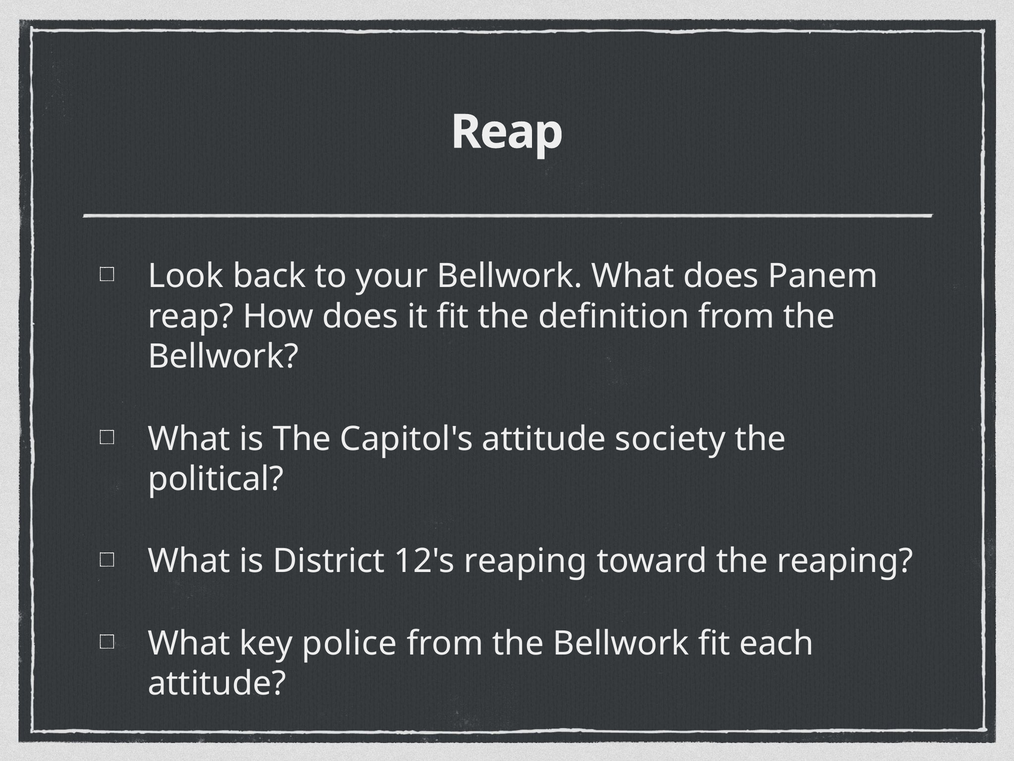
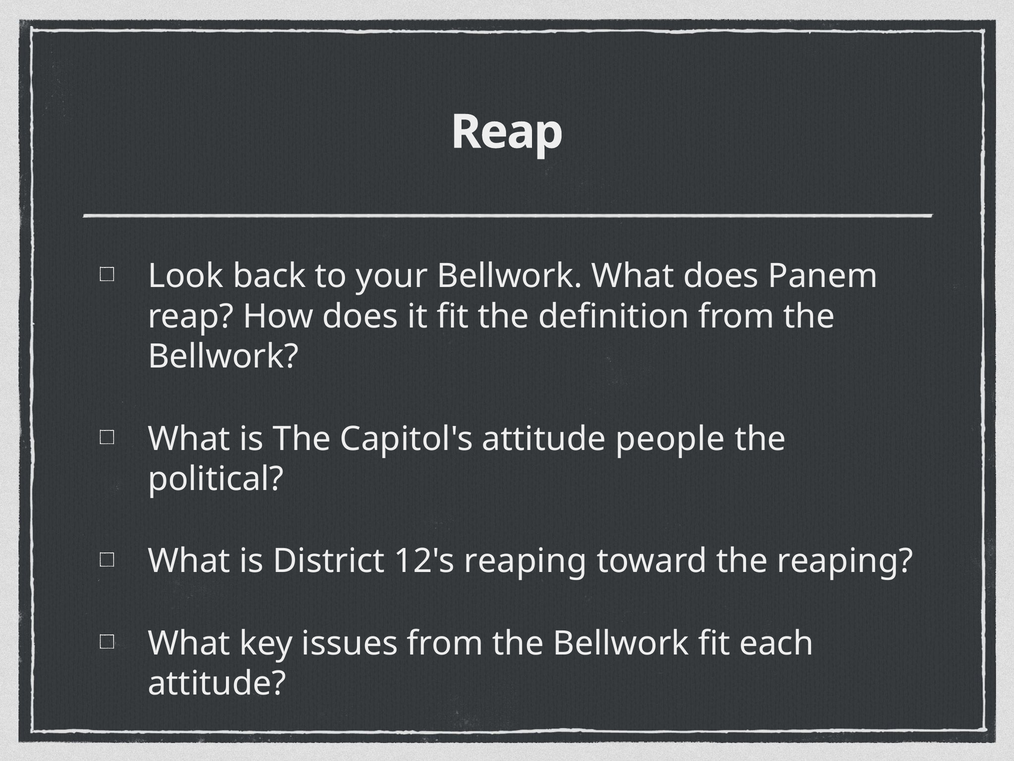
society: society -> people
police: police -> issues
